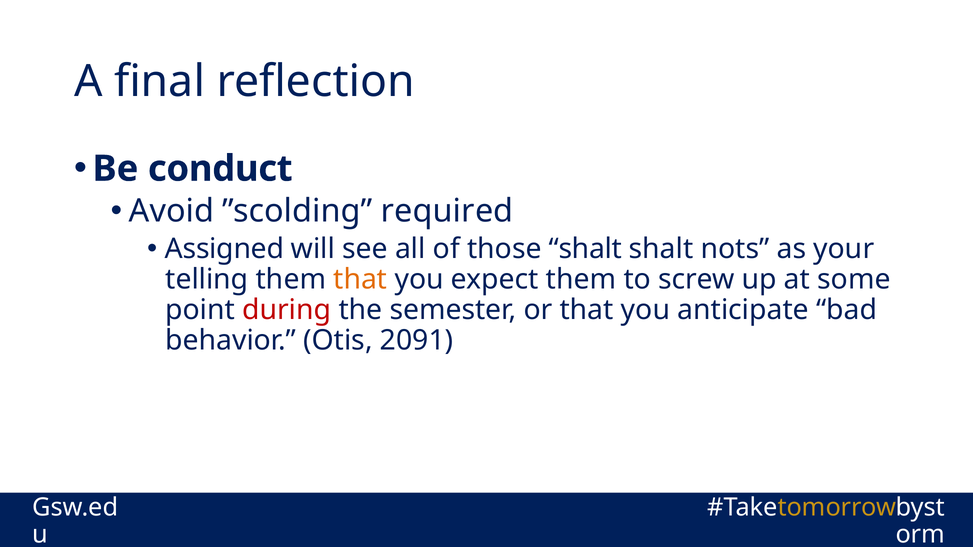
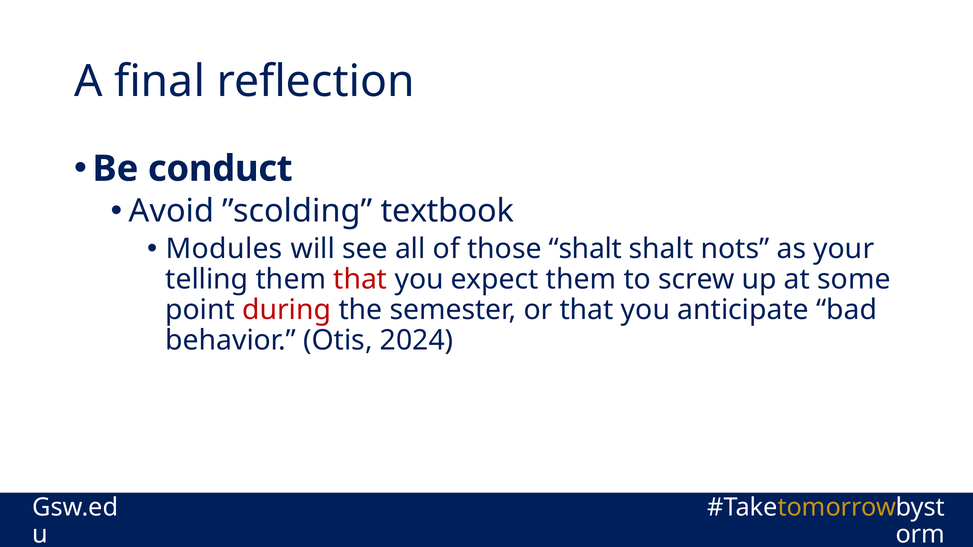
required: required -> textbook
Assigned: Assigned -> Modules
that at (360, 280) colour: orange -> red
2091: 2091 -> 2024
